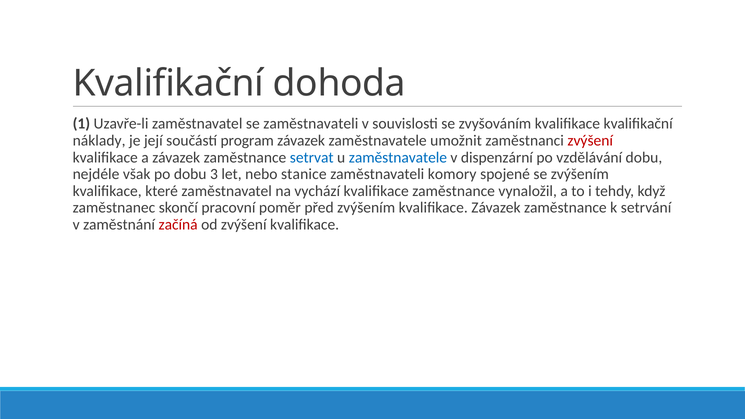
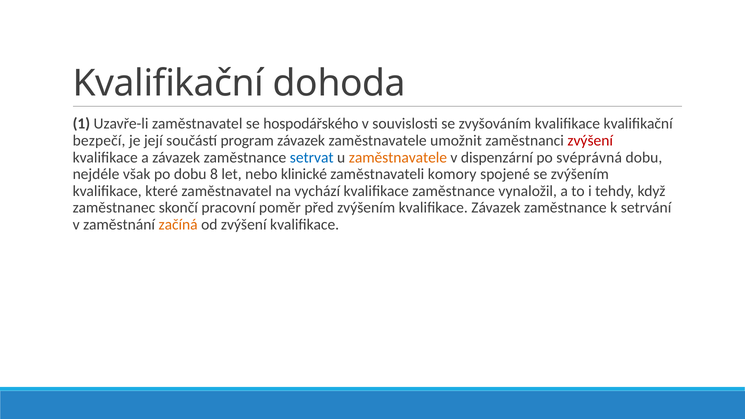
se zaměstnavateli: zaměstnavateli -> hospodářského
náklady: náklady -> bezpečí
zaměstnavatele at (398, 157) colour: blue -> orange
vzdělávání: vzdělávání -> svéprávná
3: 3 -> 8
stanice: stanice -> klinické
začíná colour: red -> orange
